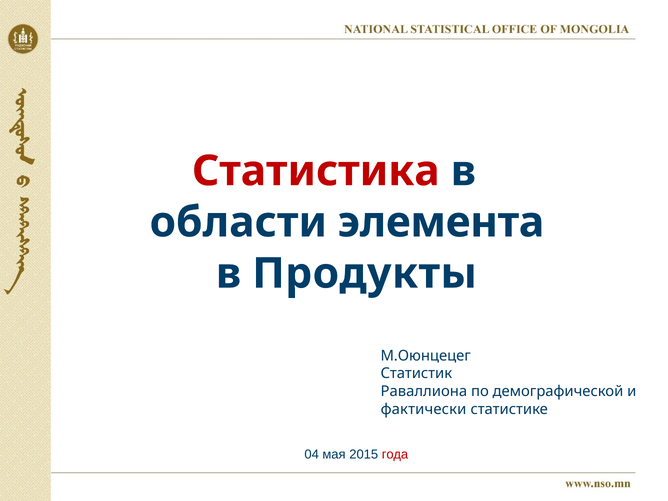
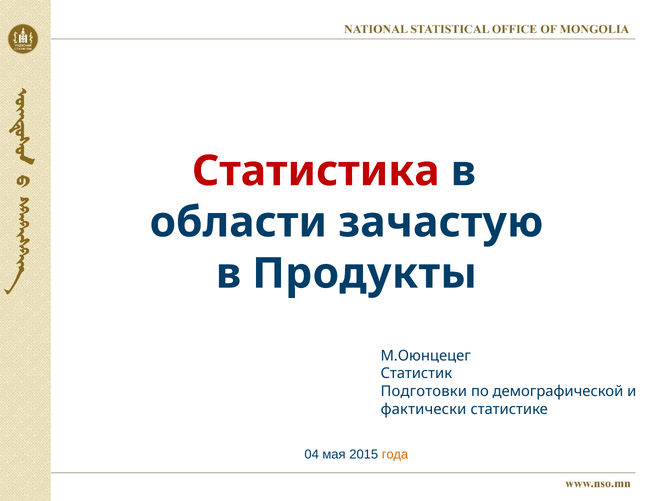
элемента: элемента -> зачастую
Раваллиона: Раваллиона -> Подготовки
года colour: red -> orange
